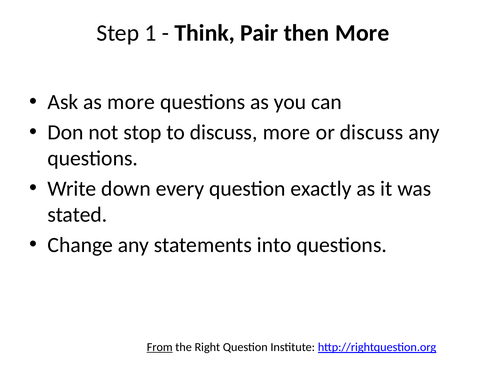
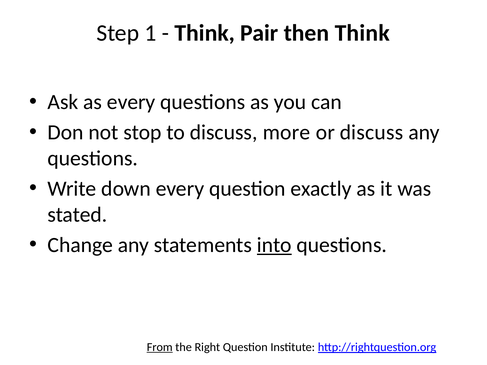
then More: More -> Think
as more: more -> every
into underline: none -> present
